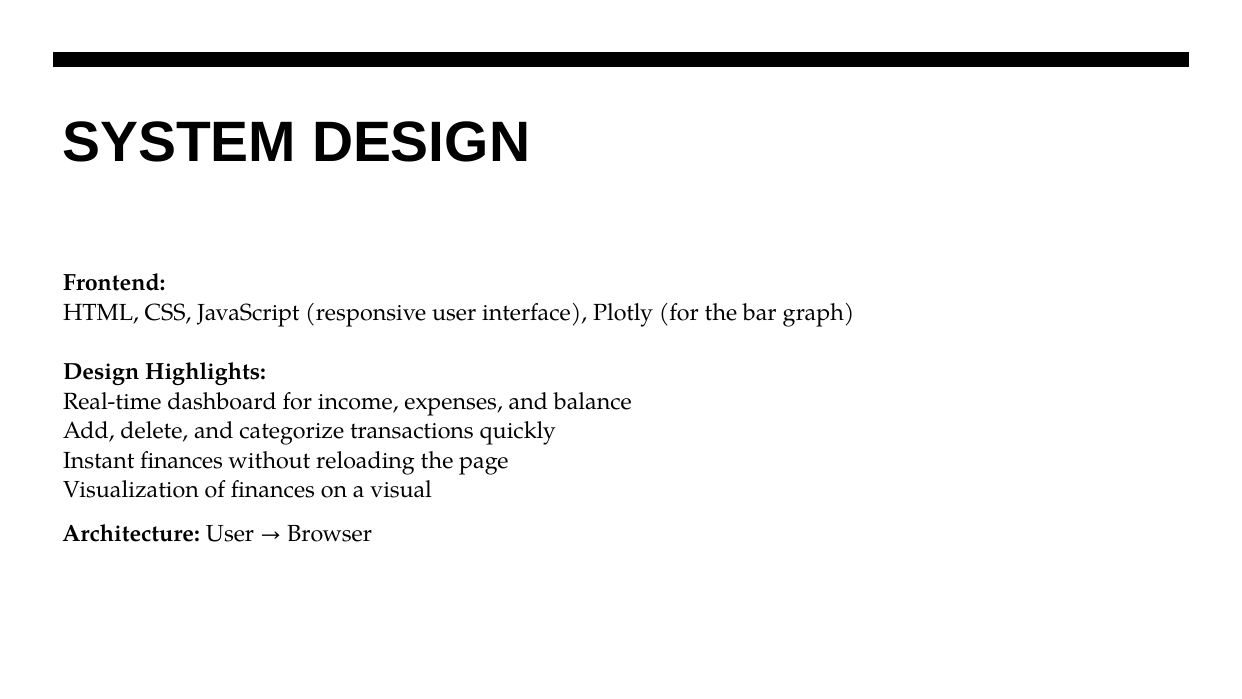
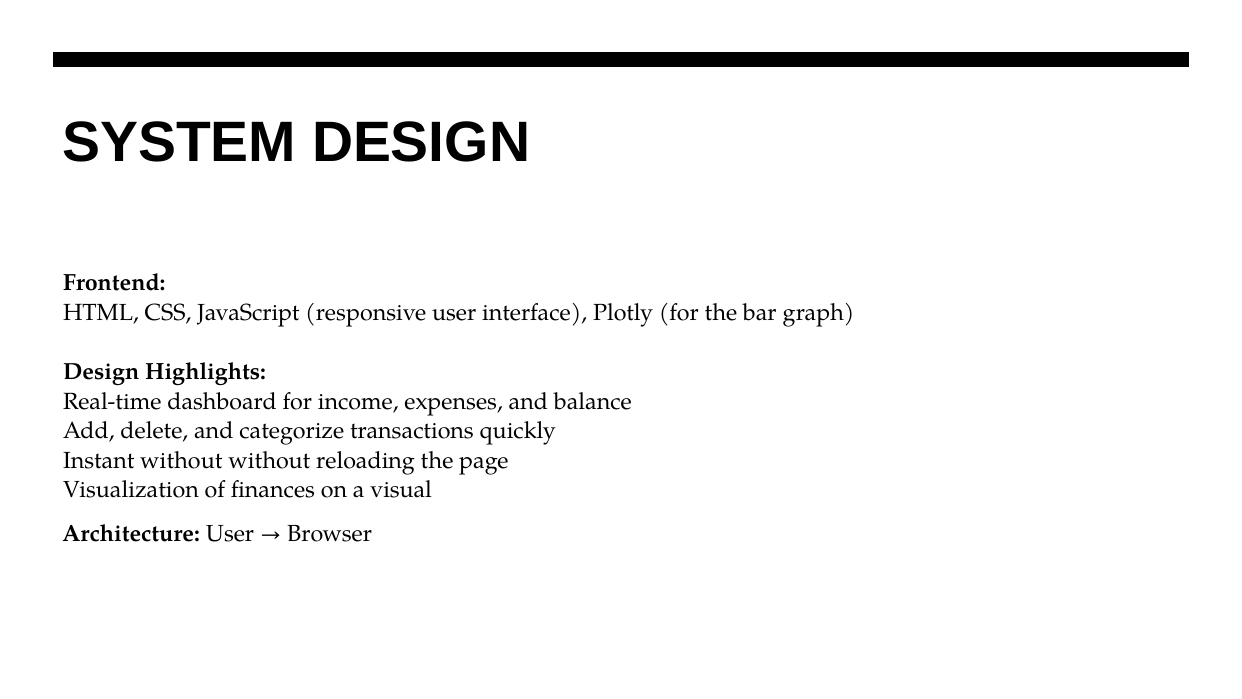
Instant finances: finances -> without
